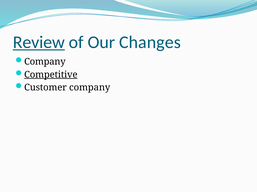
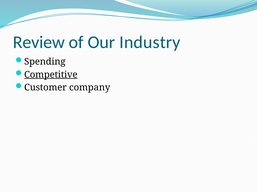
Review underline: present -> none
Changes: Changes -> Industry
Company at (45, 62): Company -> Spending
